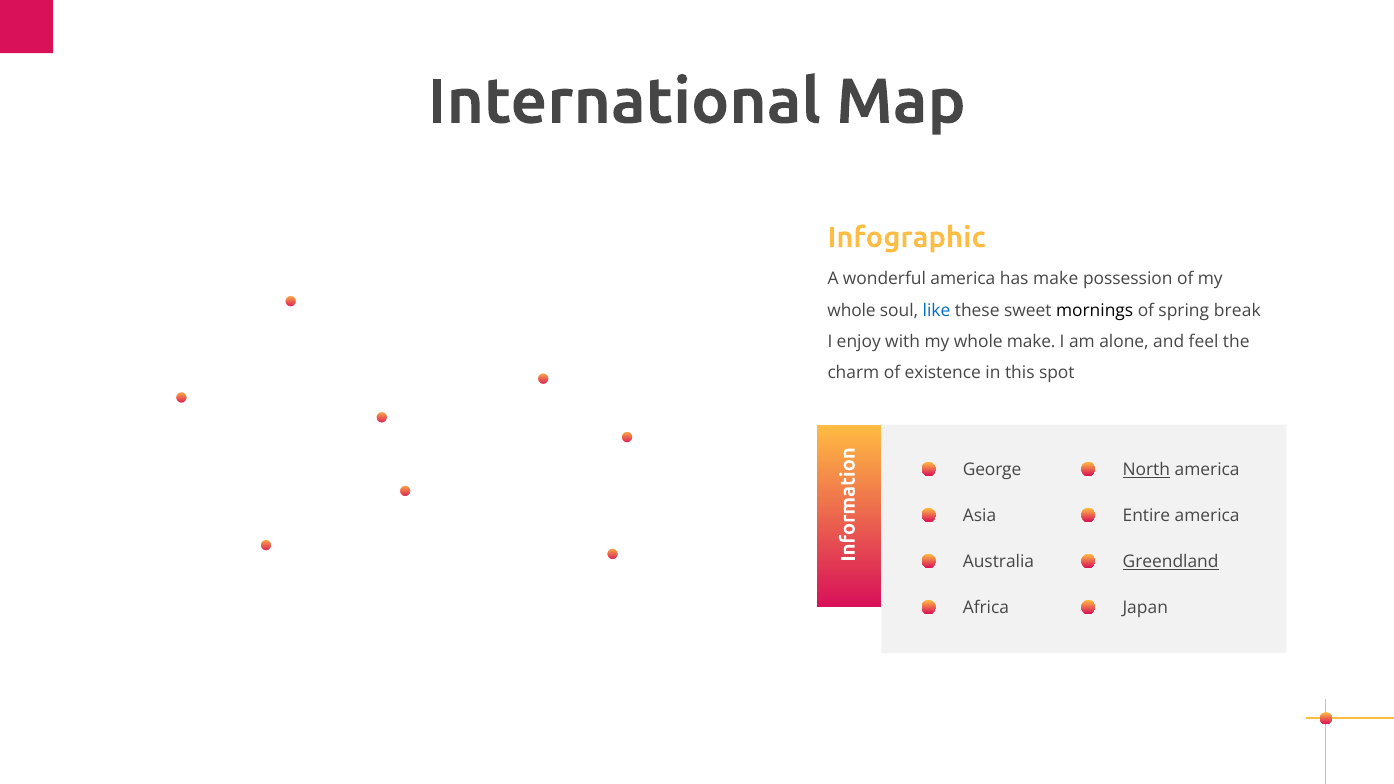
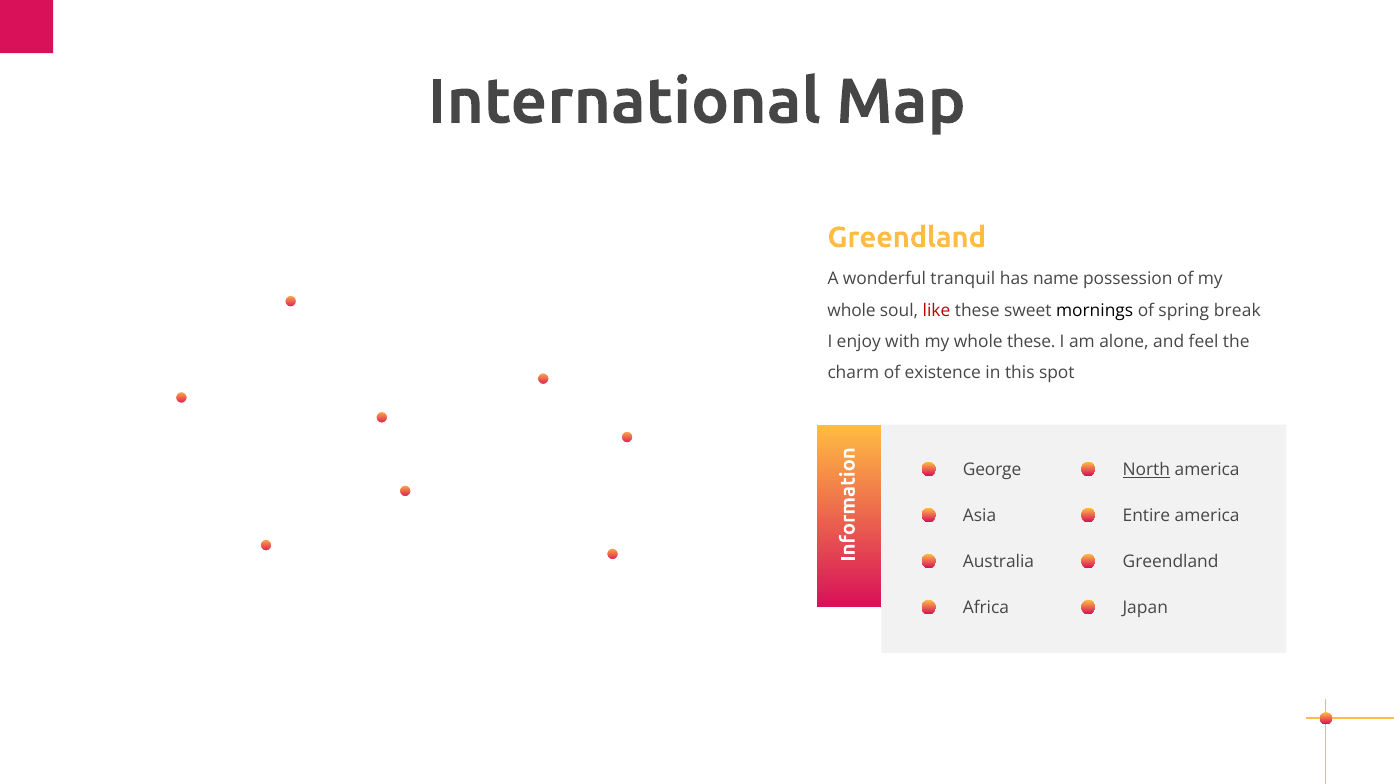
Infographic at (907, 237): Infographic -> Greendland
wonderful america: america -> tranquil
has make: make -> name
like colour: blue -> red
whole make: make -> these
Greendland at (1171, 562) underline: present -> none
